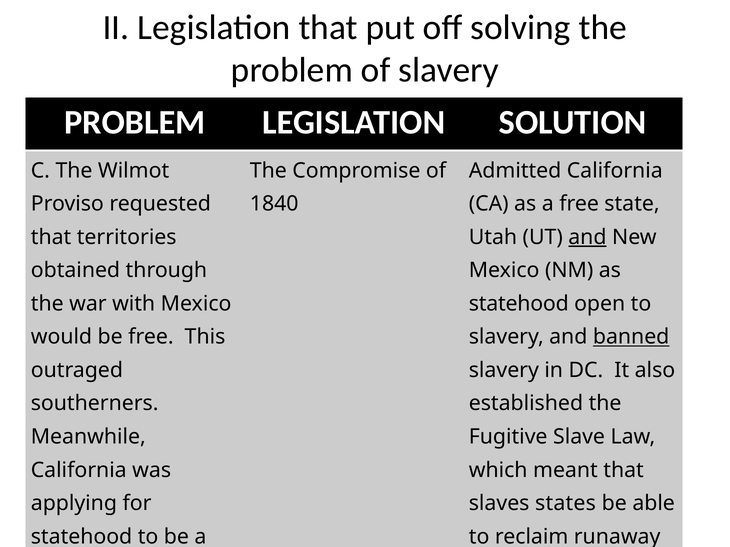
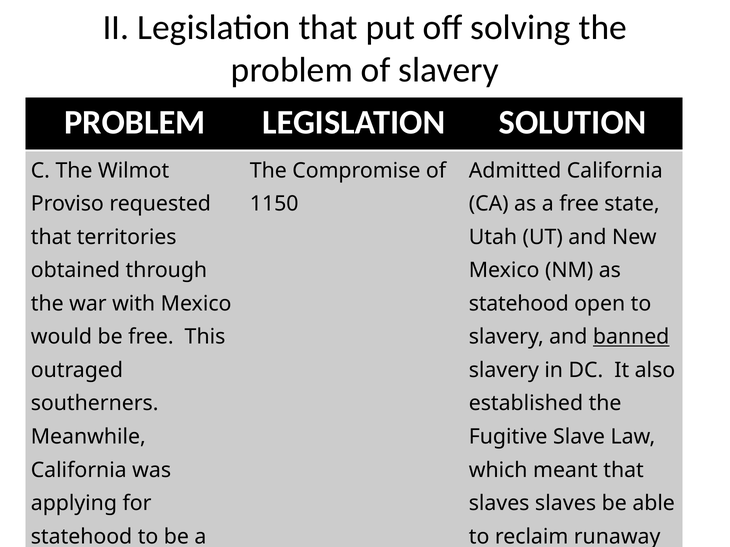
1840: 1840 -> 1150
and at (587, 237) underline: present -> none
slaves states: states -> slaves
